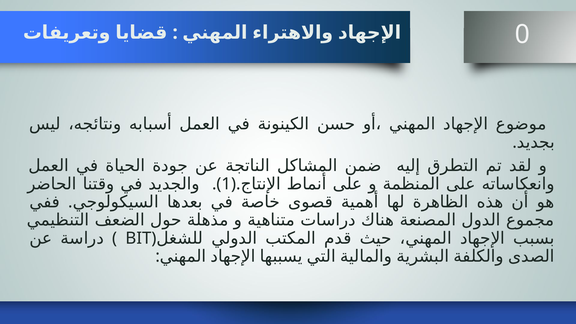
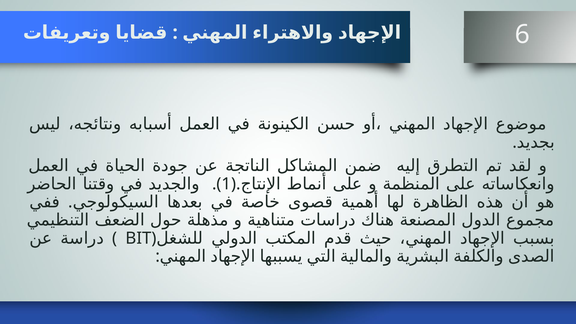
0: 0 -> 6
